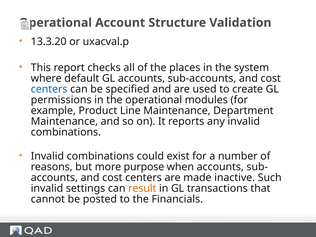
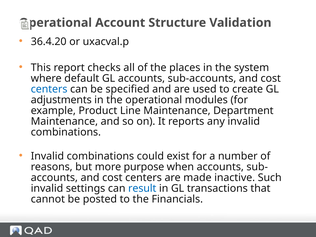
13.3.20: 13.3.20 -> 36.4.20
permissions: permissions -> adjustments
result colour: orange -> blue
